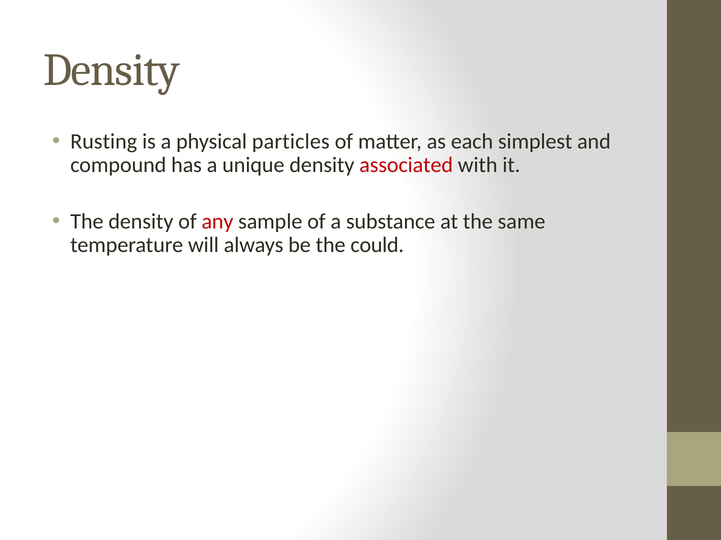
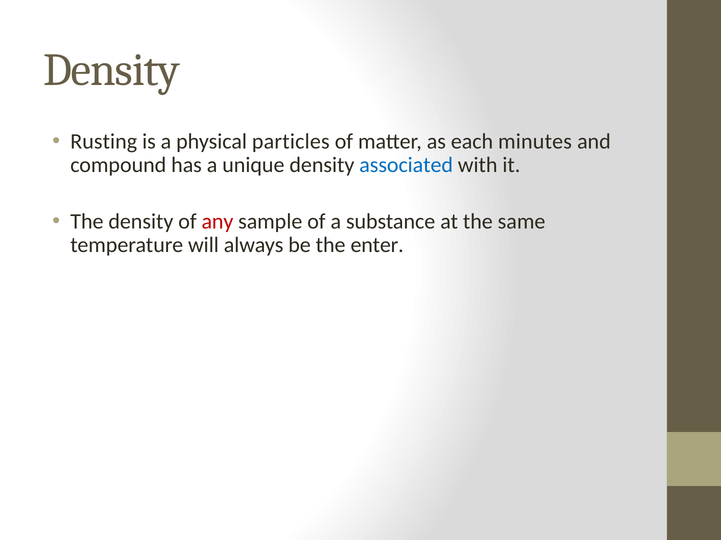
simplest: simplest -> minutes
associated colour: red -> blue
could: could -> enter
